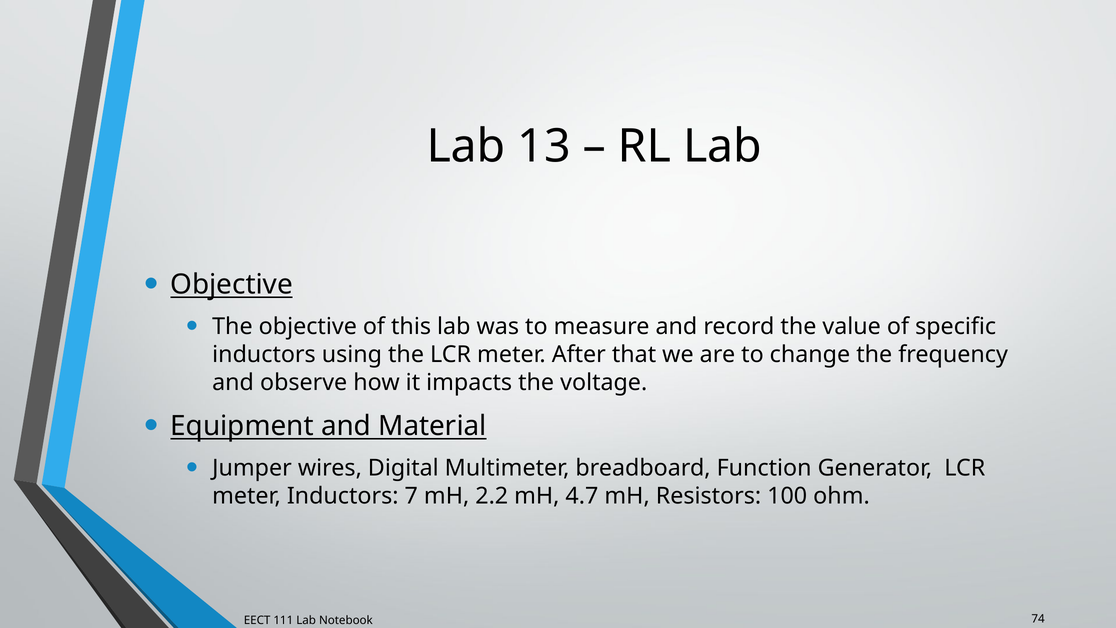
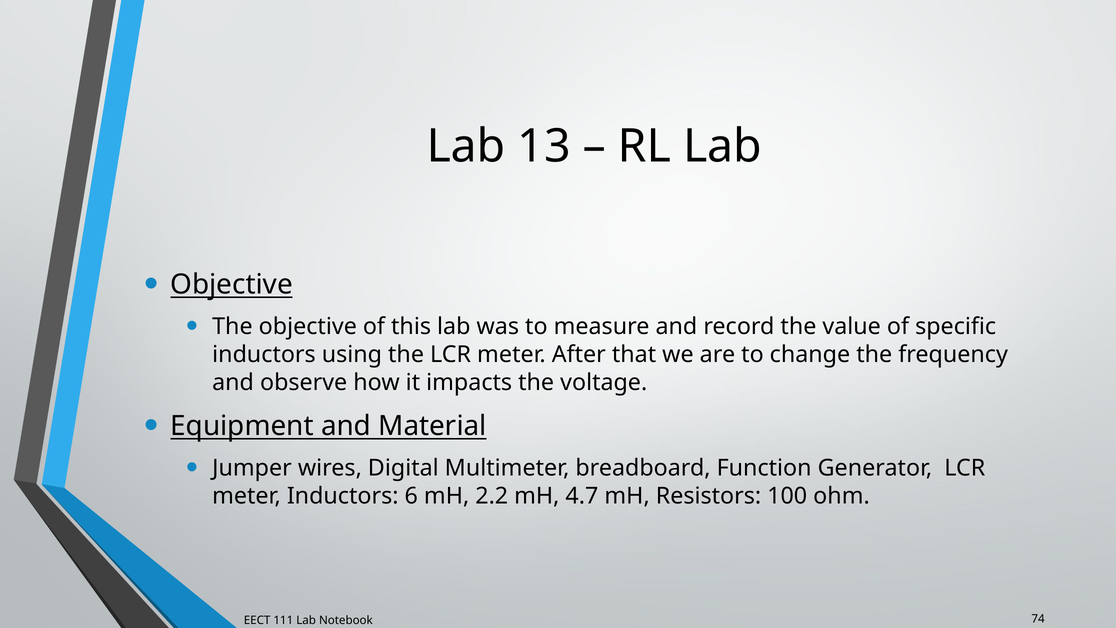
7: 7 -> 6
